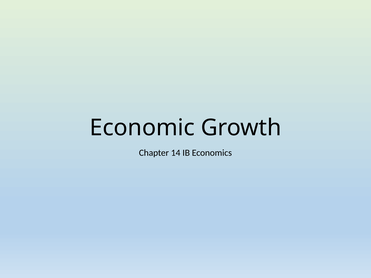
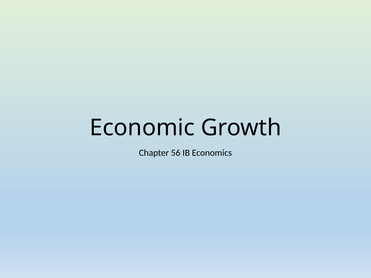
14: 14 -> 56
